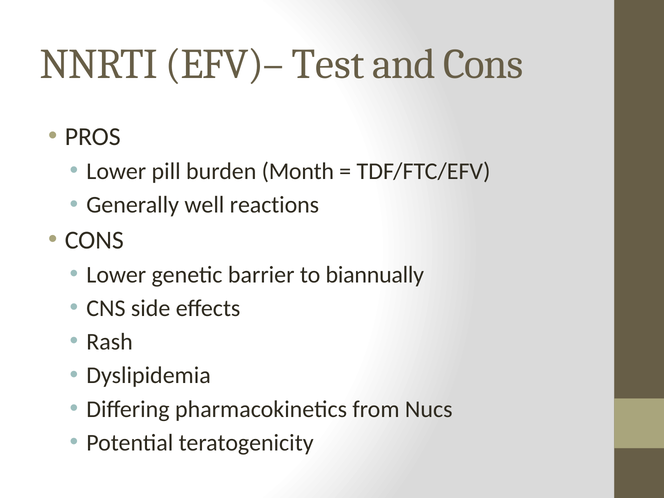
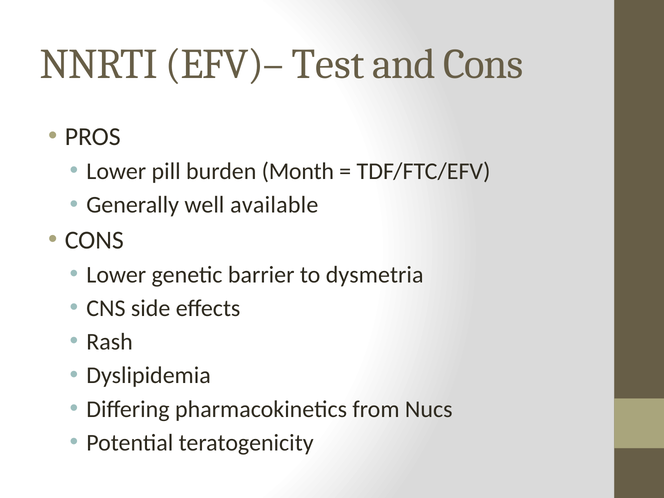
reactions: reactions -> available
biannually: biannually -> dysmetria
